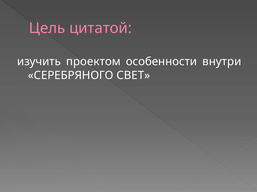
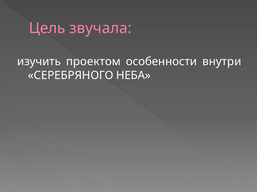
цитатой: цитатой -> звучала
СВЕТ: СВЕТ -> НЕБА
